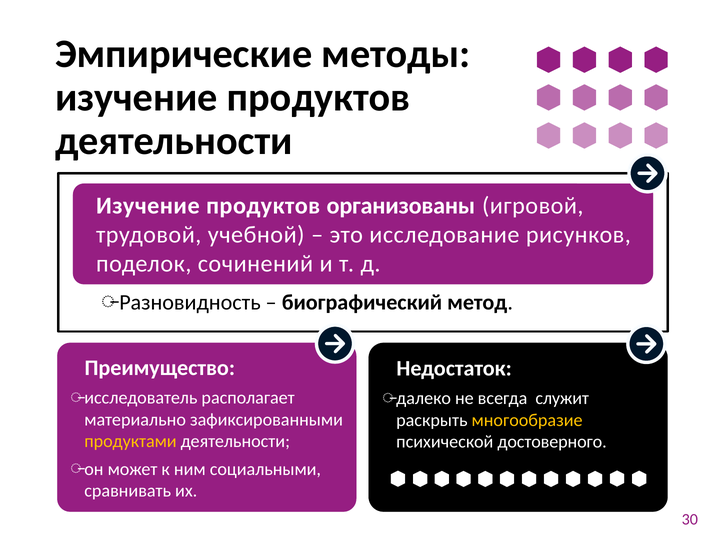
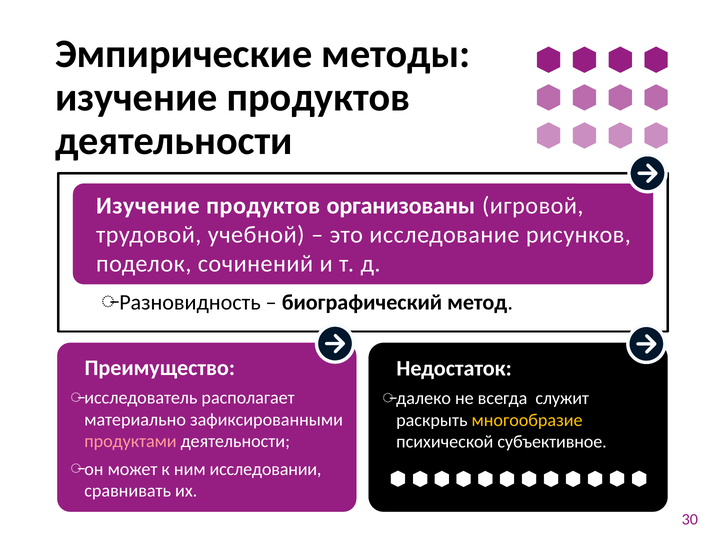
продуктами colour: yellow -> pink
достоверного: достоверного -> субъективное
социальными: социальными -> исследовании
